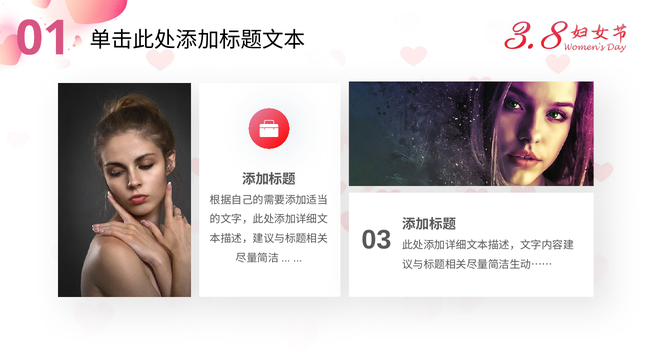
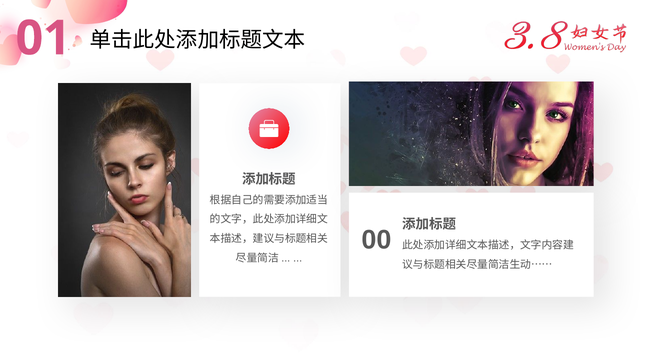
0 3: 3 -> 0
